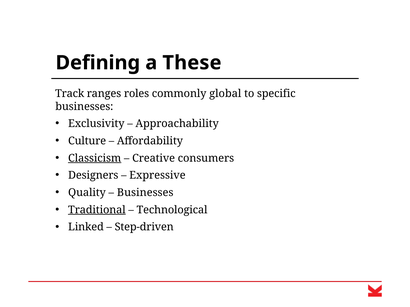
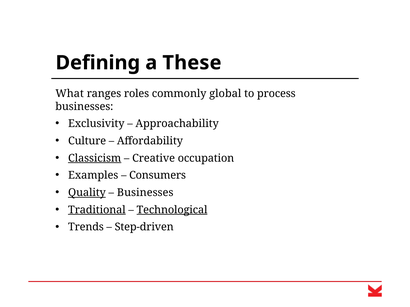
Track: Track -> What
specific: specific -> process
consumers: consumers -> occupation
Designers: Designers -> Examples
Expressive: Expressive -> Consumers
Quality underline: none -> present
Technological underline: none -> present
Linked: Linked -> Trends
